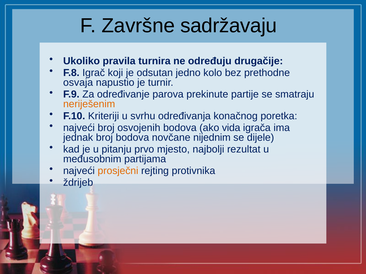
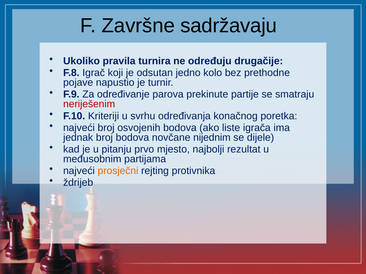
osvaja: osvaja -> pojave
neriješenim colour: orange -> red
vida: vida -> liste
